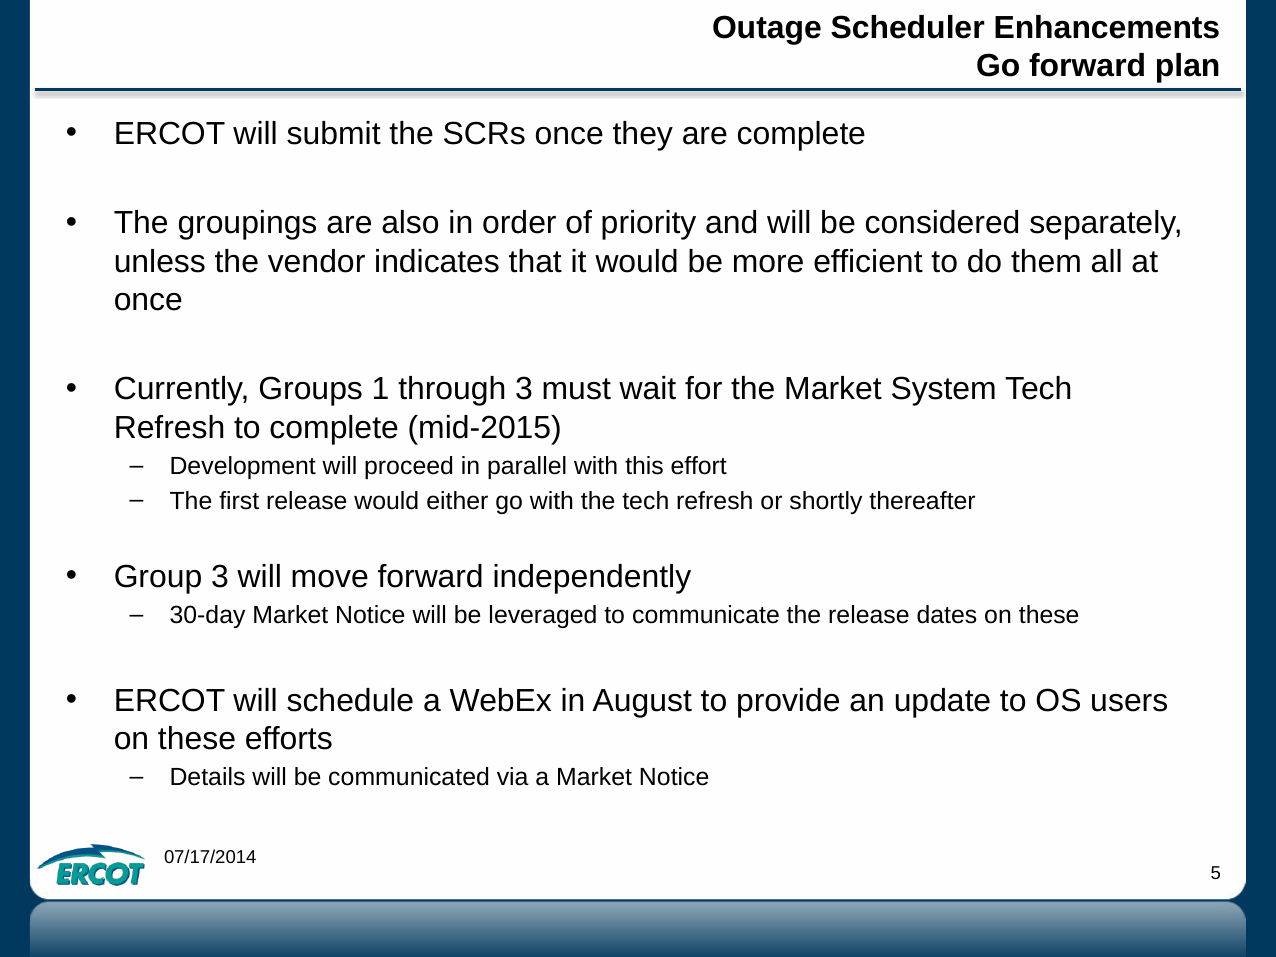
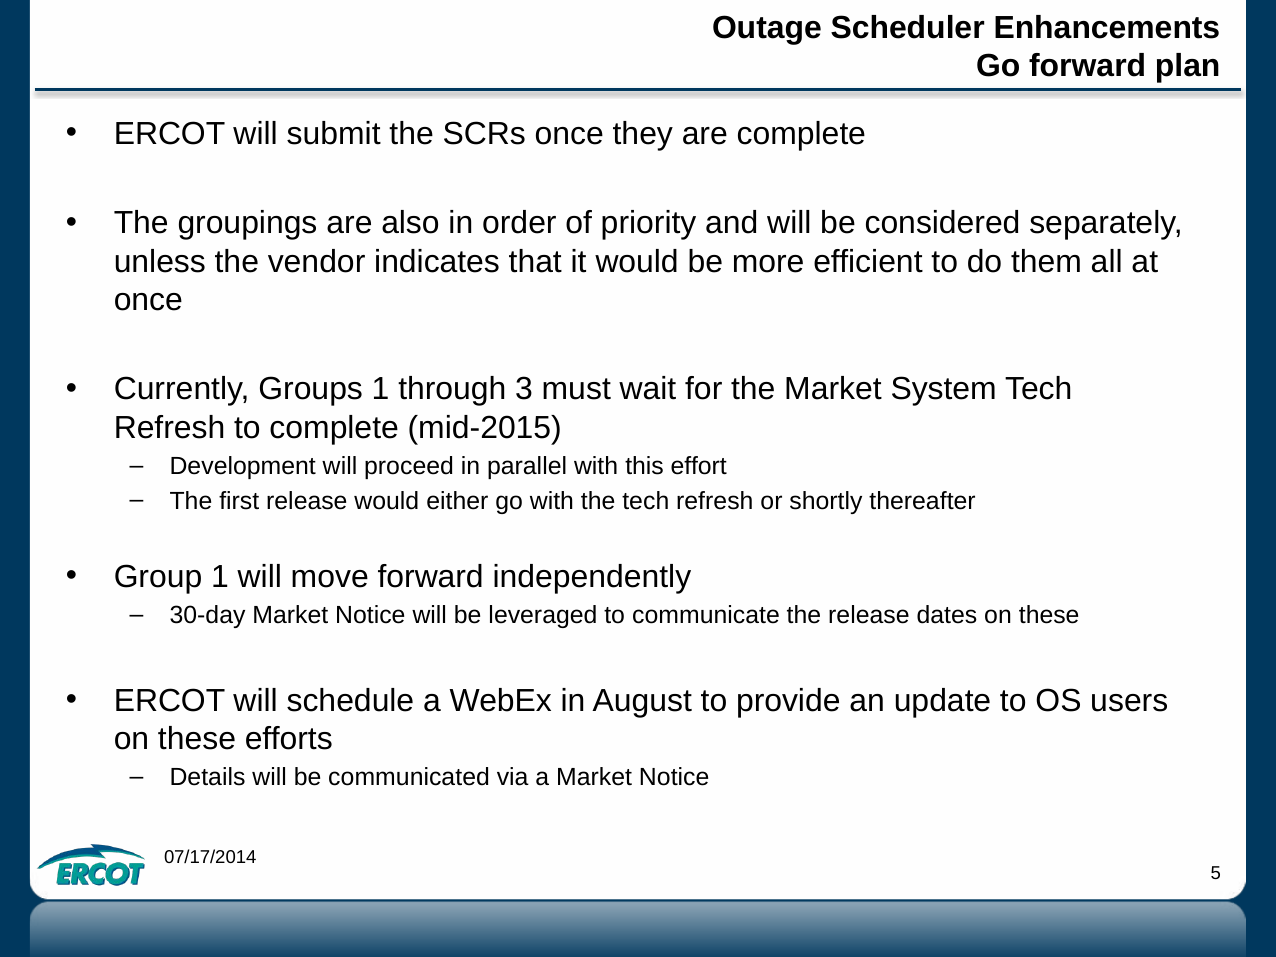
Group 3: 3 -> 1
